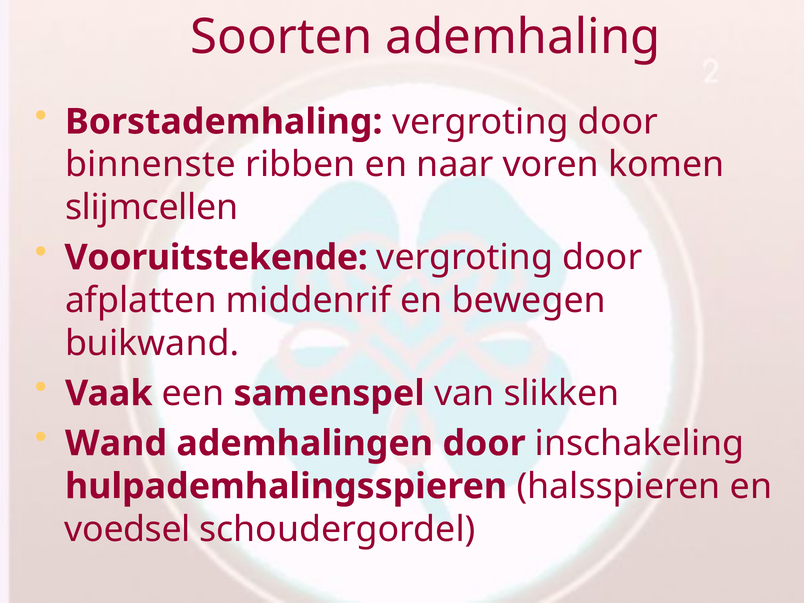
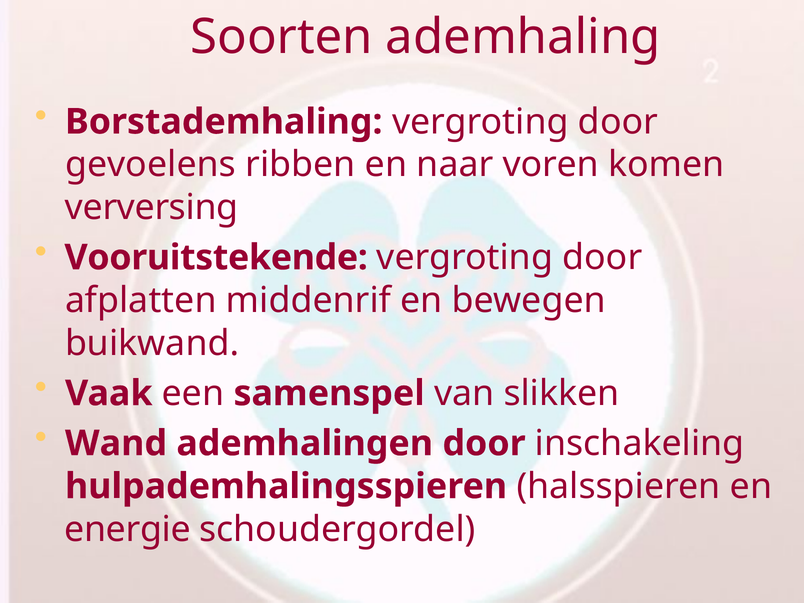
binnenste: binnenste -> gevoelens
slijmcellen: slijmcellen -> verversing
voedsel: voedsel -> energie
